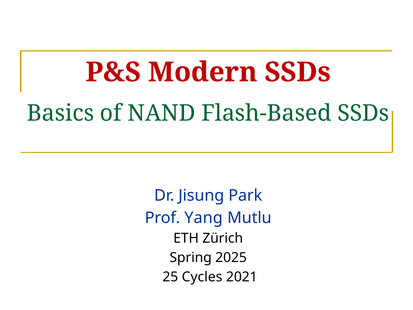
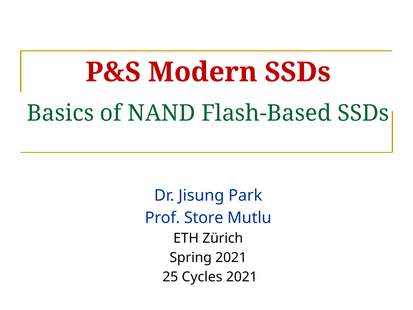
Yang: Yang -> Store
Spring 2025: 2025 -> 2021
